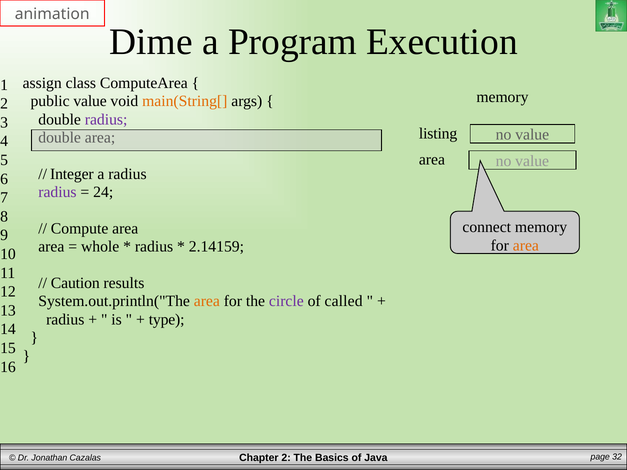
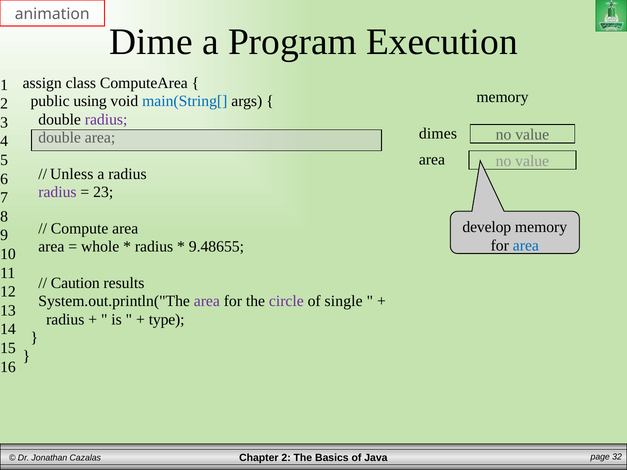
public value: value -> using
main(String[ colour: orange -> blue
listing: listing -> dimes
Integer: Integer -> Unless
24: 24 -> 23
connect: connect -> develop
area at (526, 246) colour: orange -> blue
2.14159: 2.14159 -> 9.48655
area at (207, 301) colour: orange -> purple
called: called -> single
